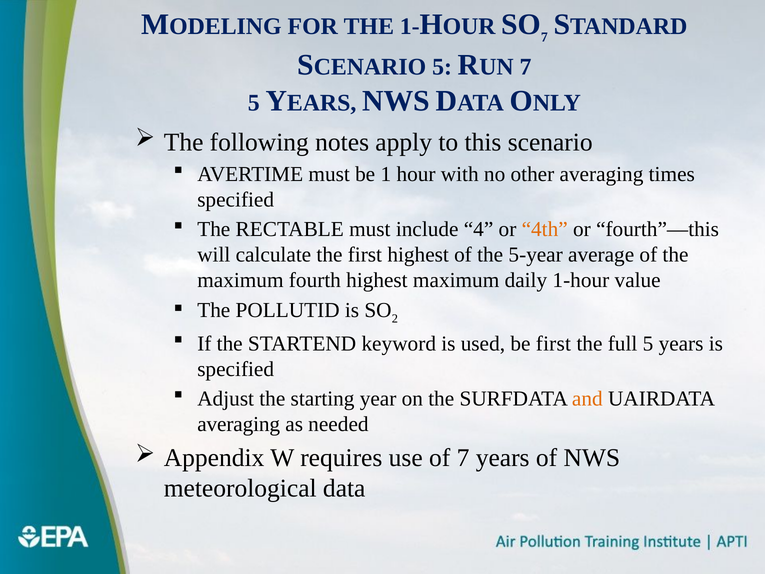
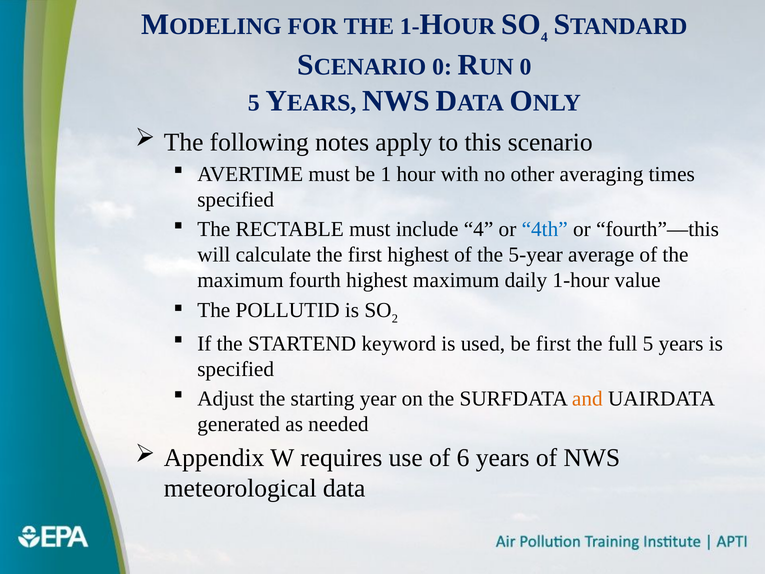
7 at (544, 37): 7 -> 4
5 at (442, 67): 5 -> 0
7 at (526, 67): 7 -> 0
4th colour: orange -> blue
averaging at (239, 424): averaging -> generated
of 7: 7 -> 6
